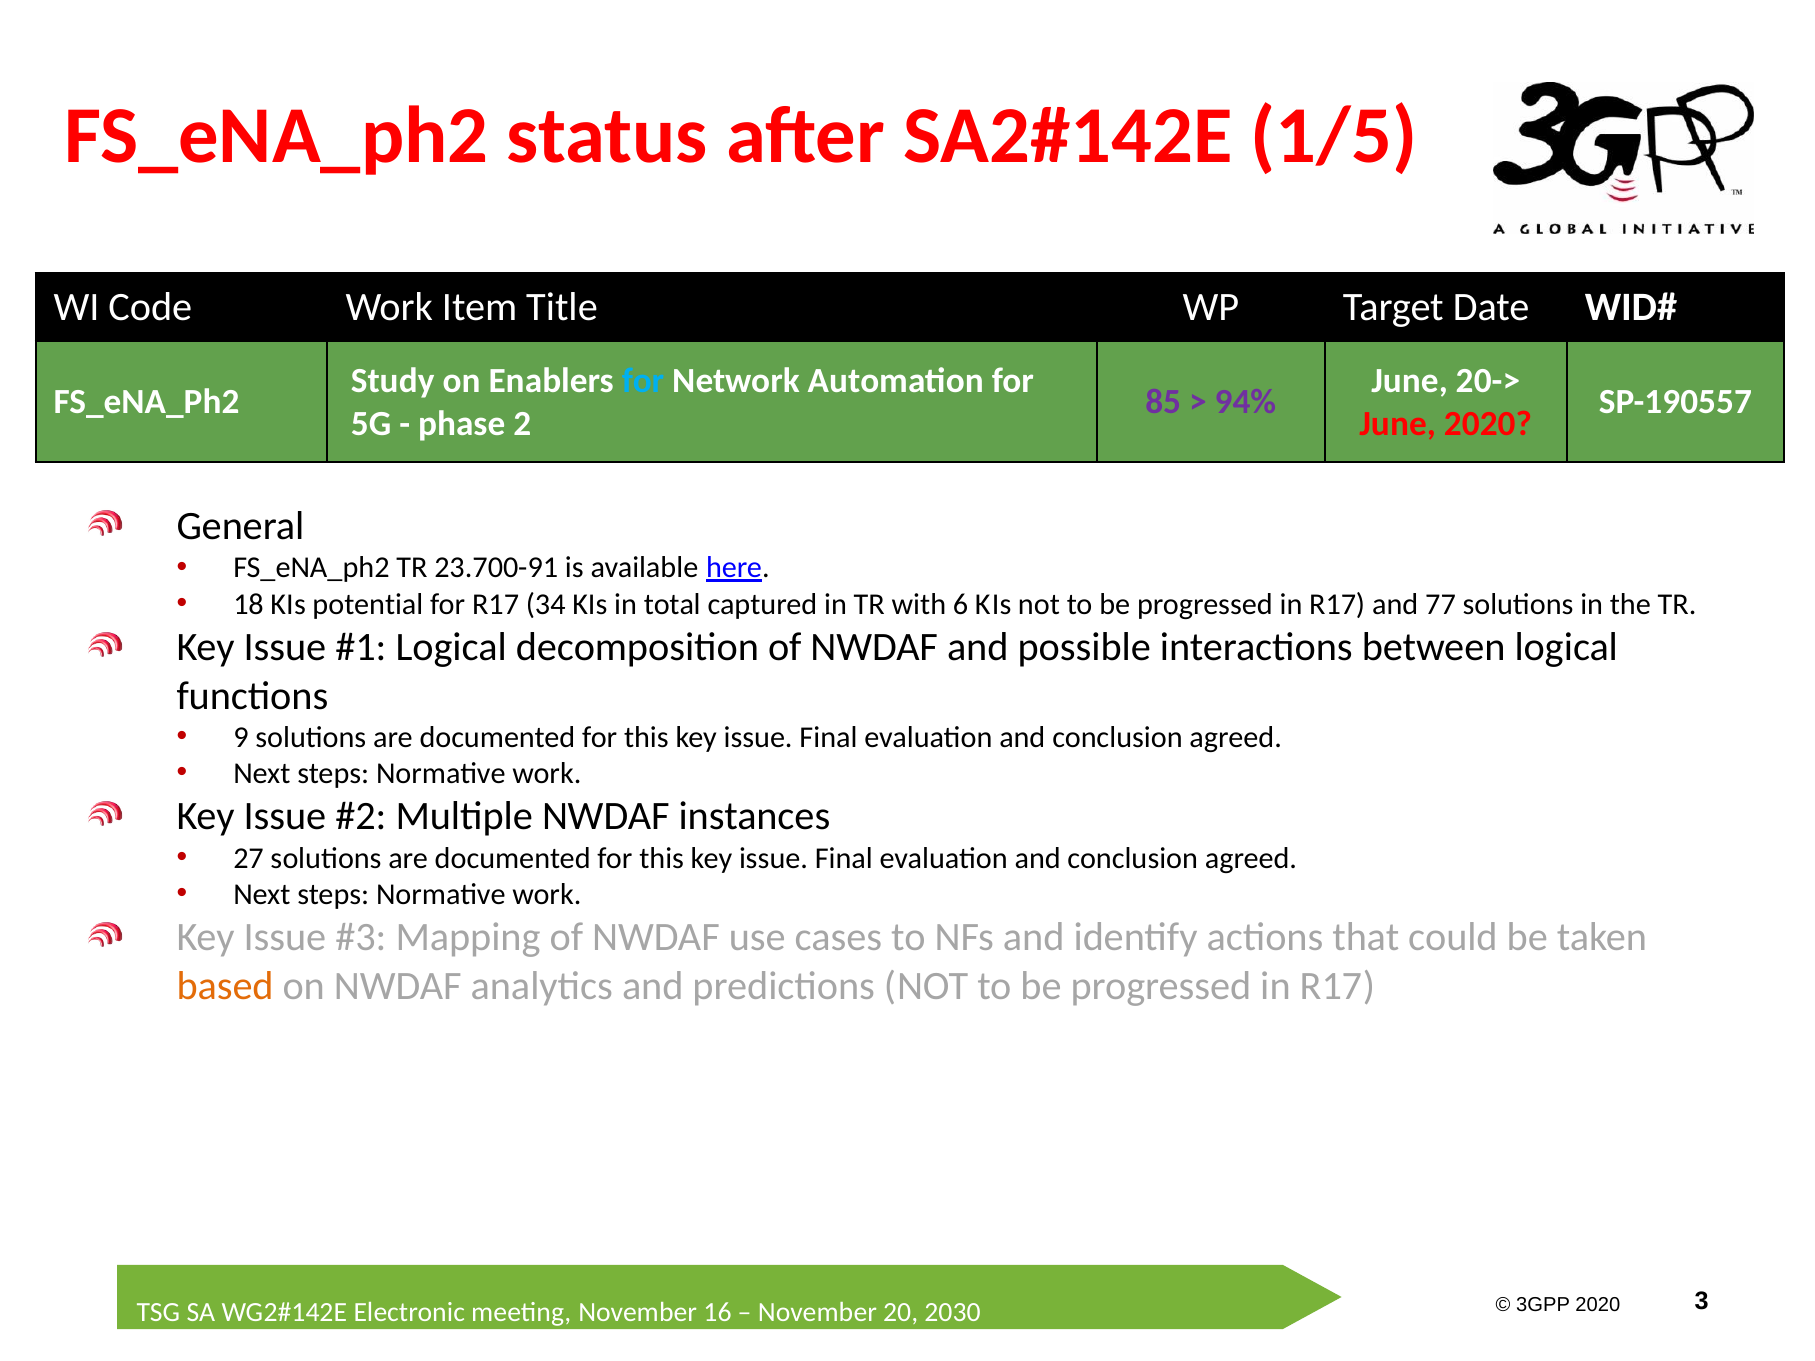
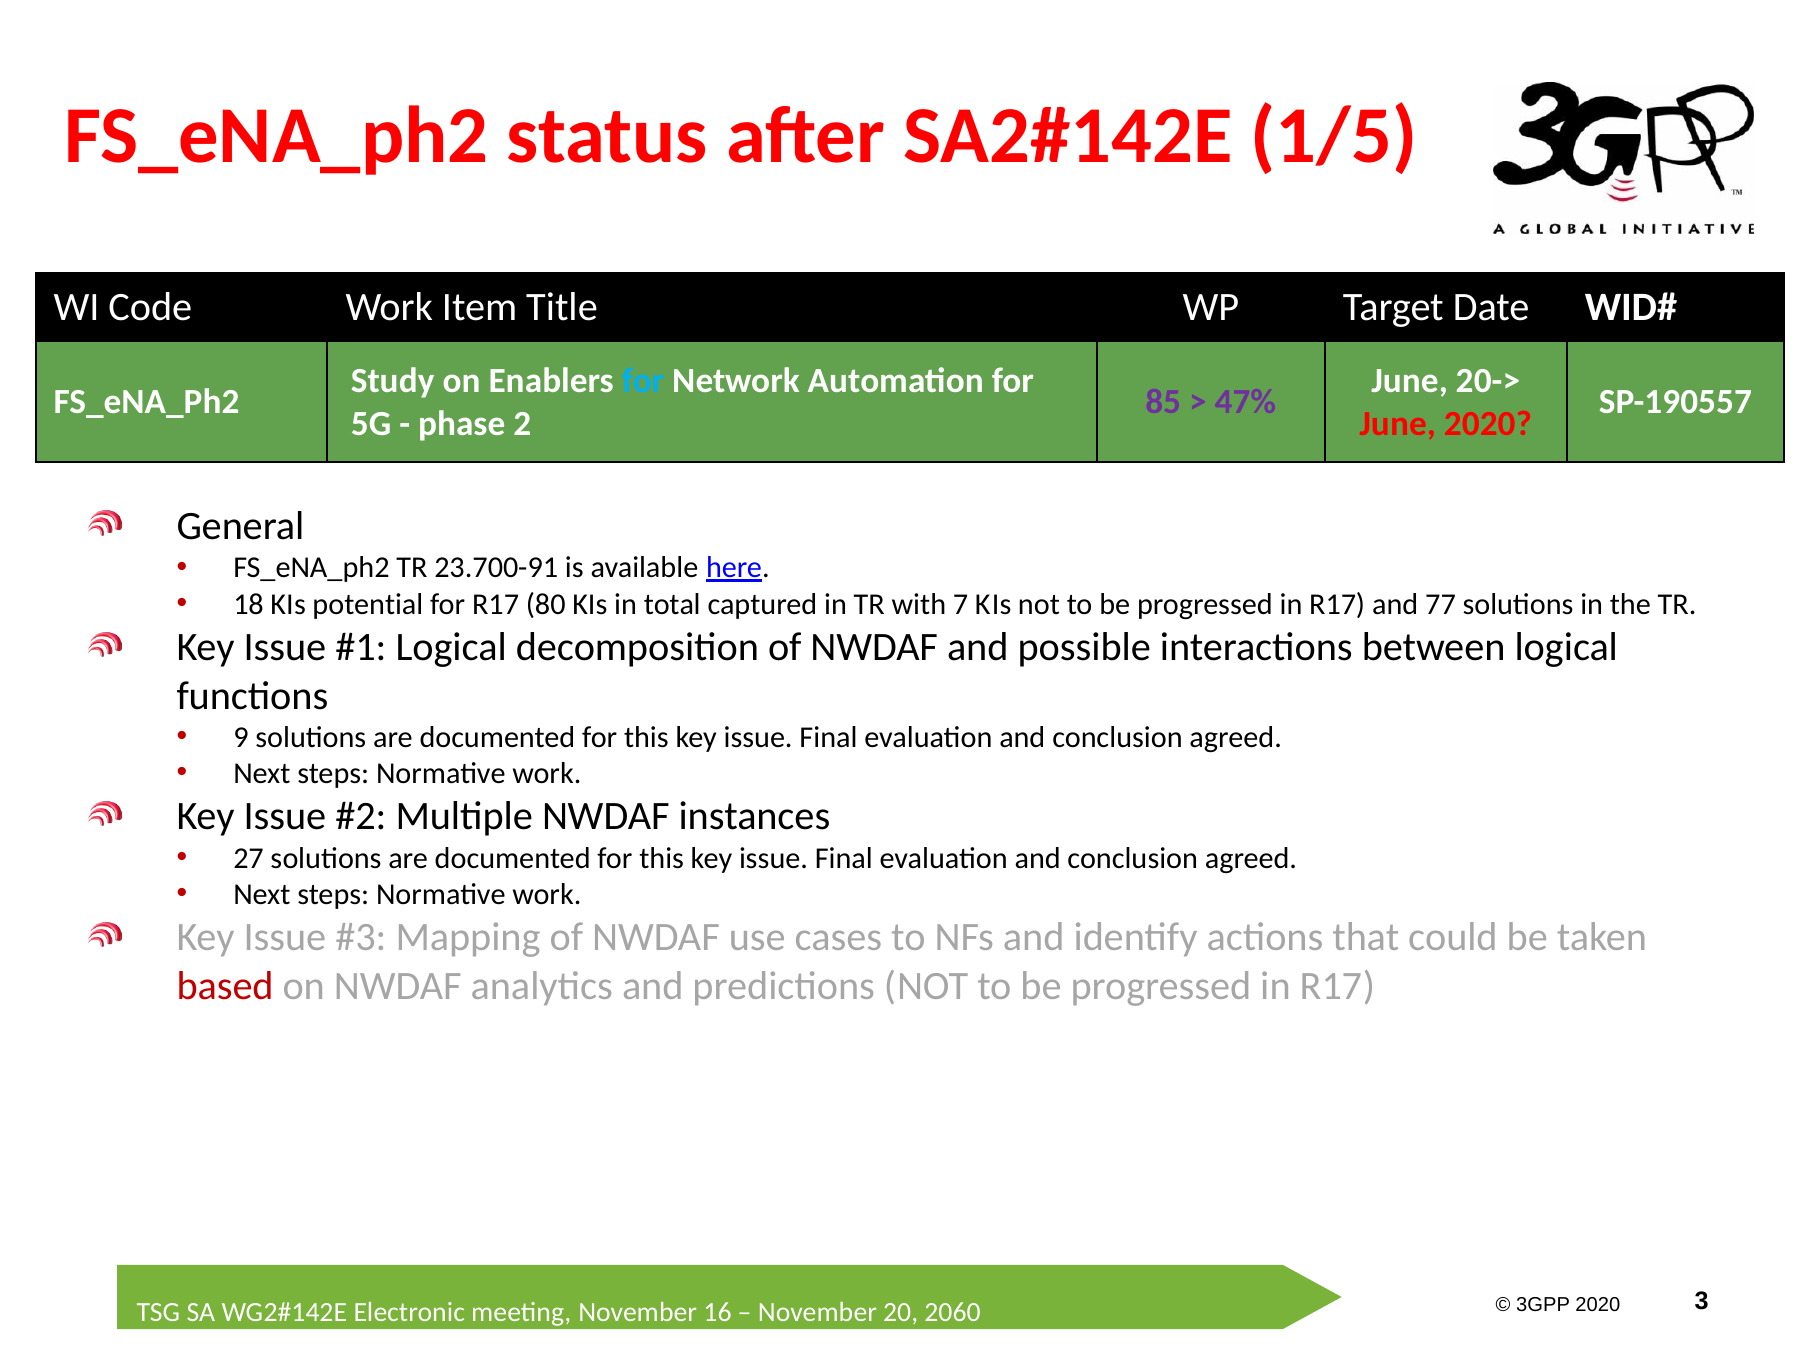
94%: 94% -> 47%
34: 34 -> 80
6: 6 -> 7
based colour: orange -> red
2030: 2030 -> 2060
